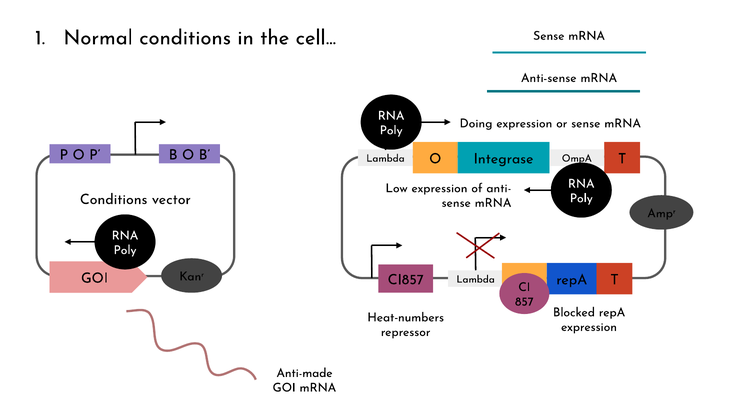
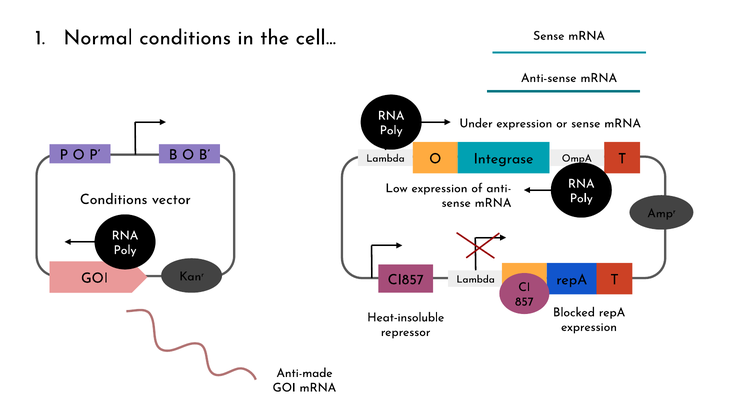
Doing: Doing -> Under
Heat-numbers: Heat-numbers -> Heat-insoluble
